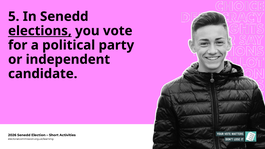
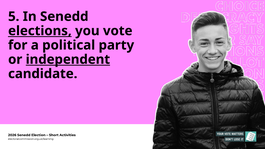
independent underline: none -> present
